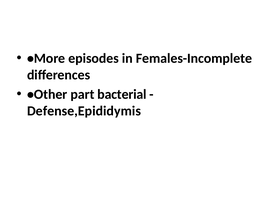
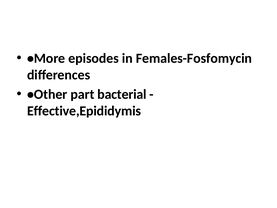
Females-Incomplete: Females-Incomplete -> Females-Fosfomycin
Defense,Epididymis: Defense,Epididymis -> Effective,Epididymis
